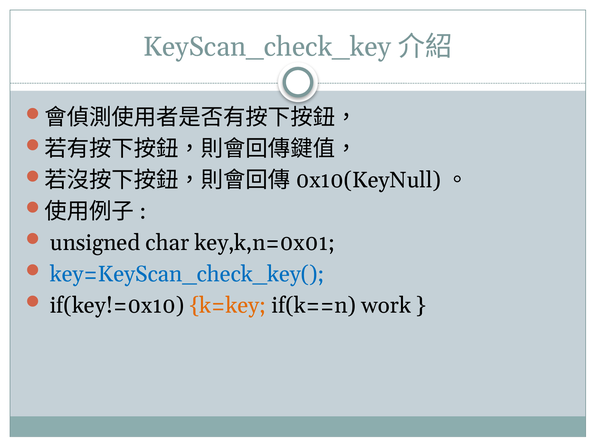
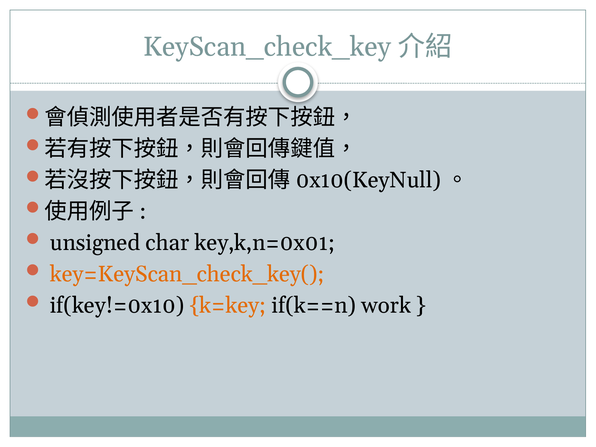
key=KeyScan_check_key( colour: blue -> orange
